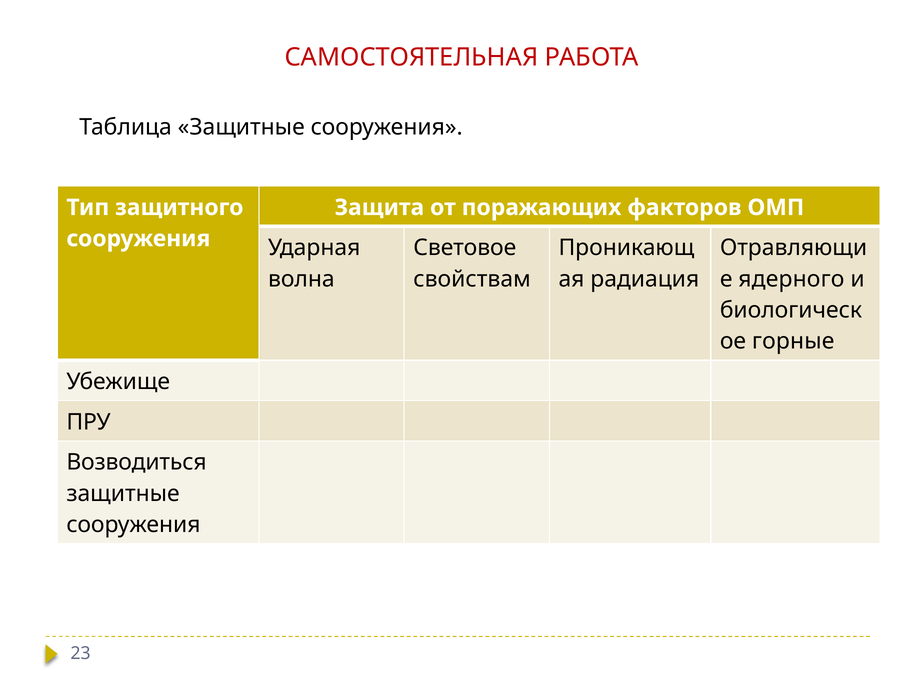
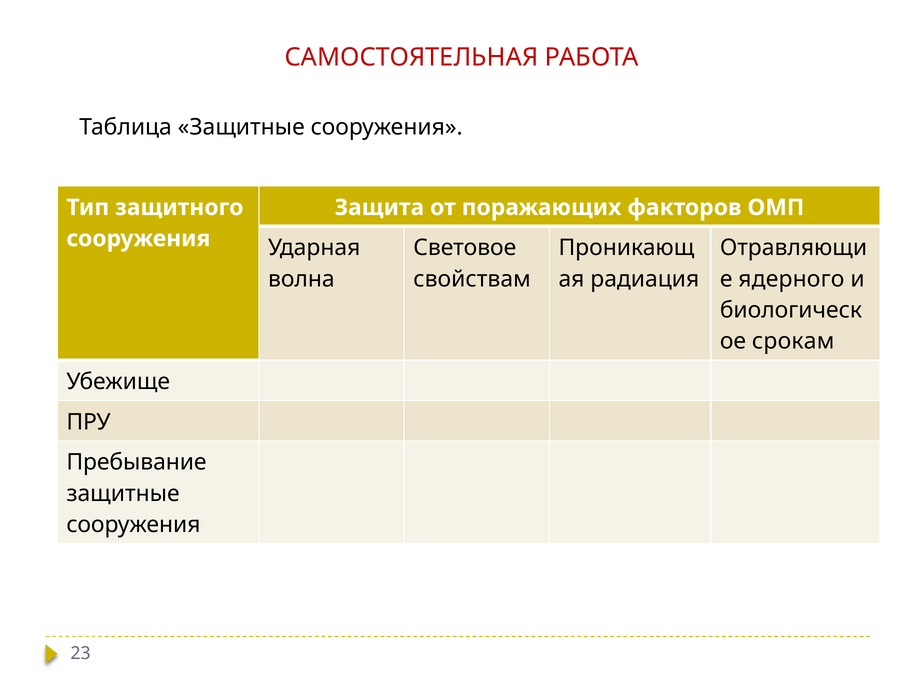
горные: горные -> срокам
Возводиться: Возводиться -> Пребывание
